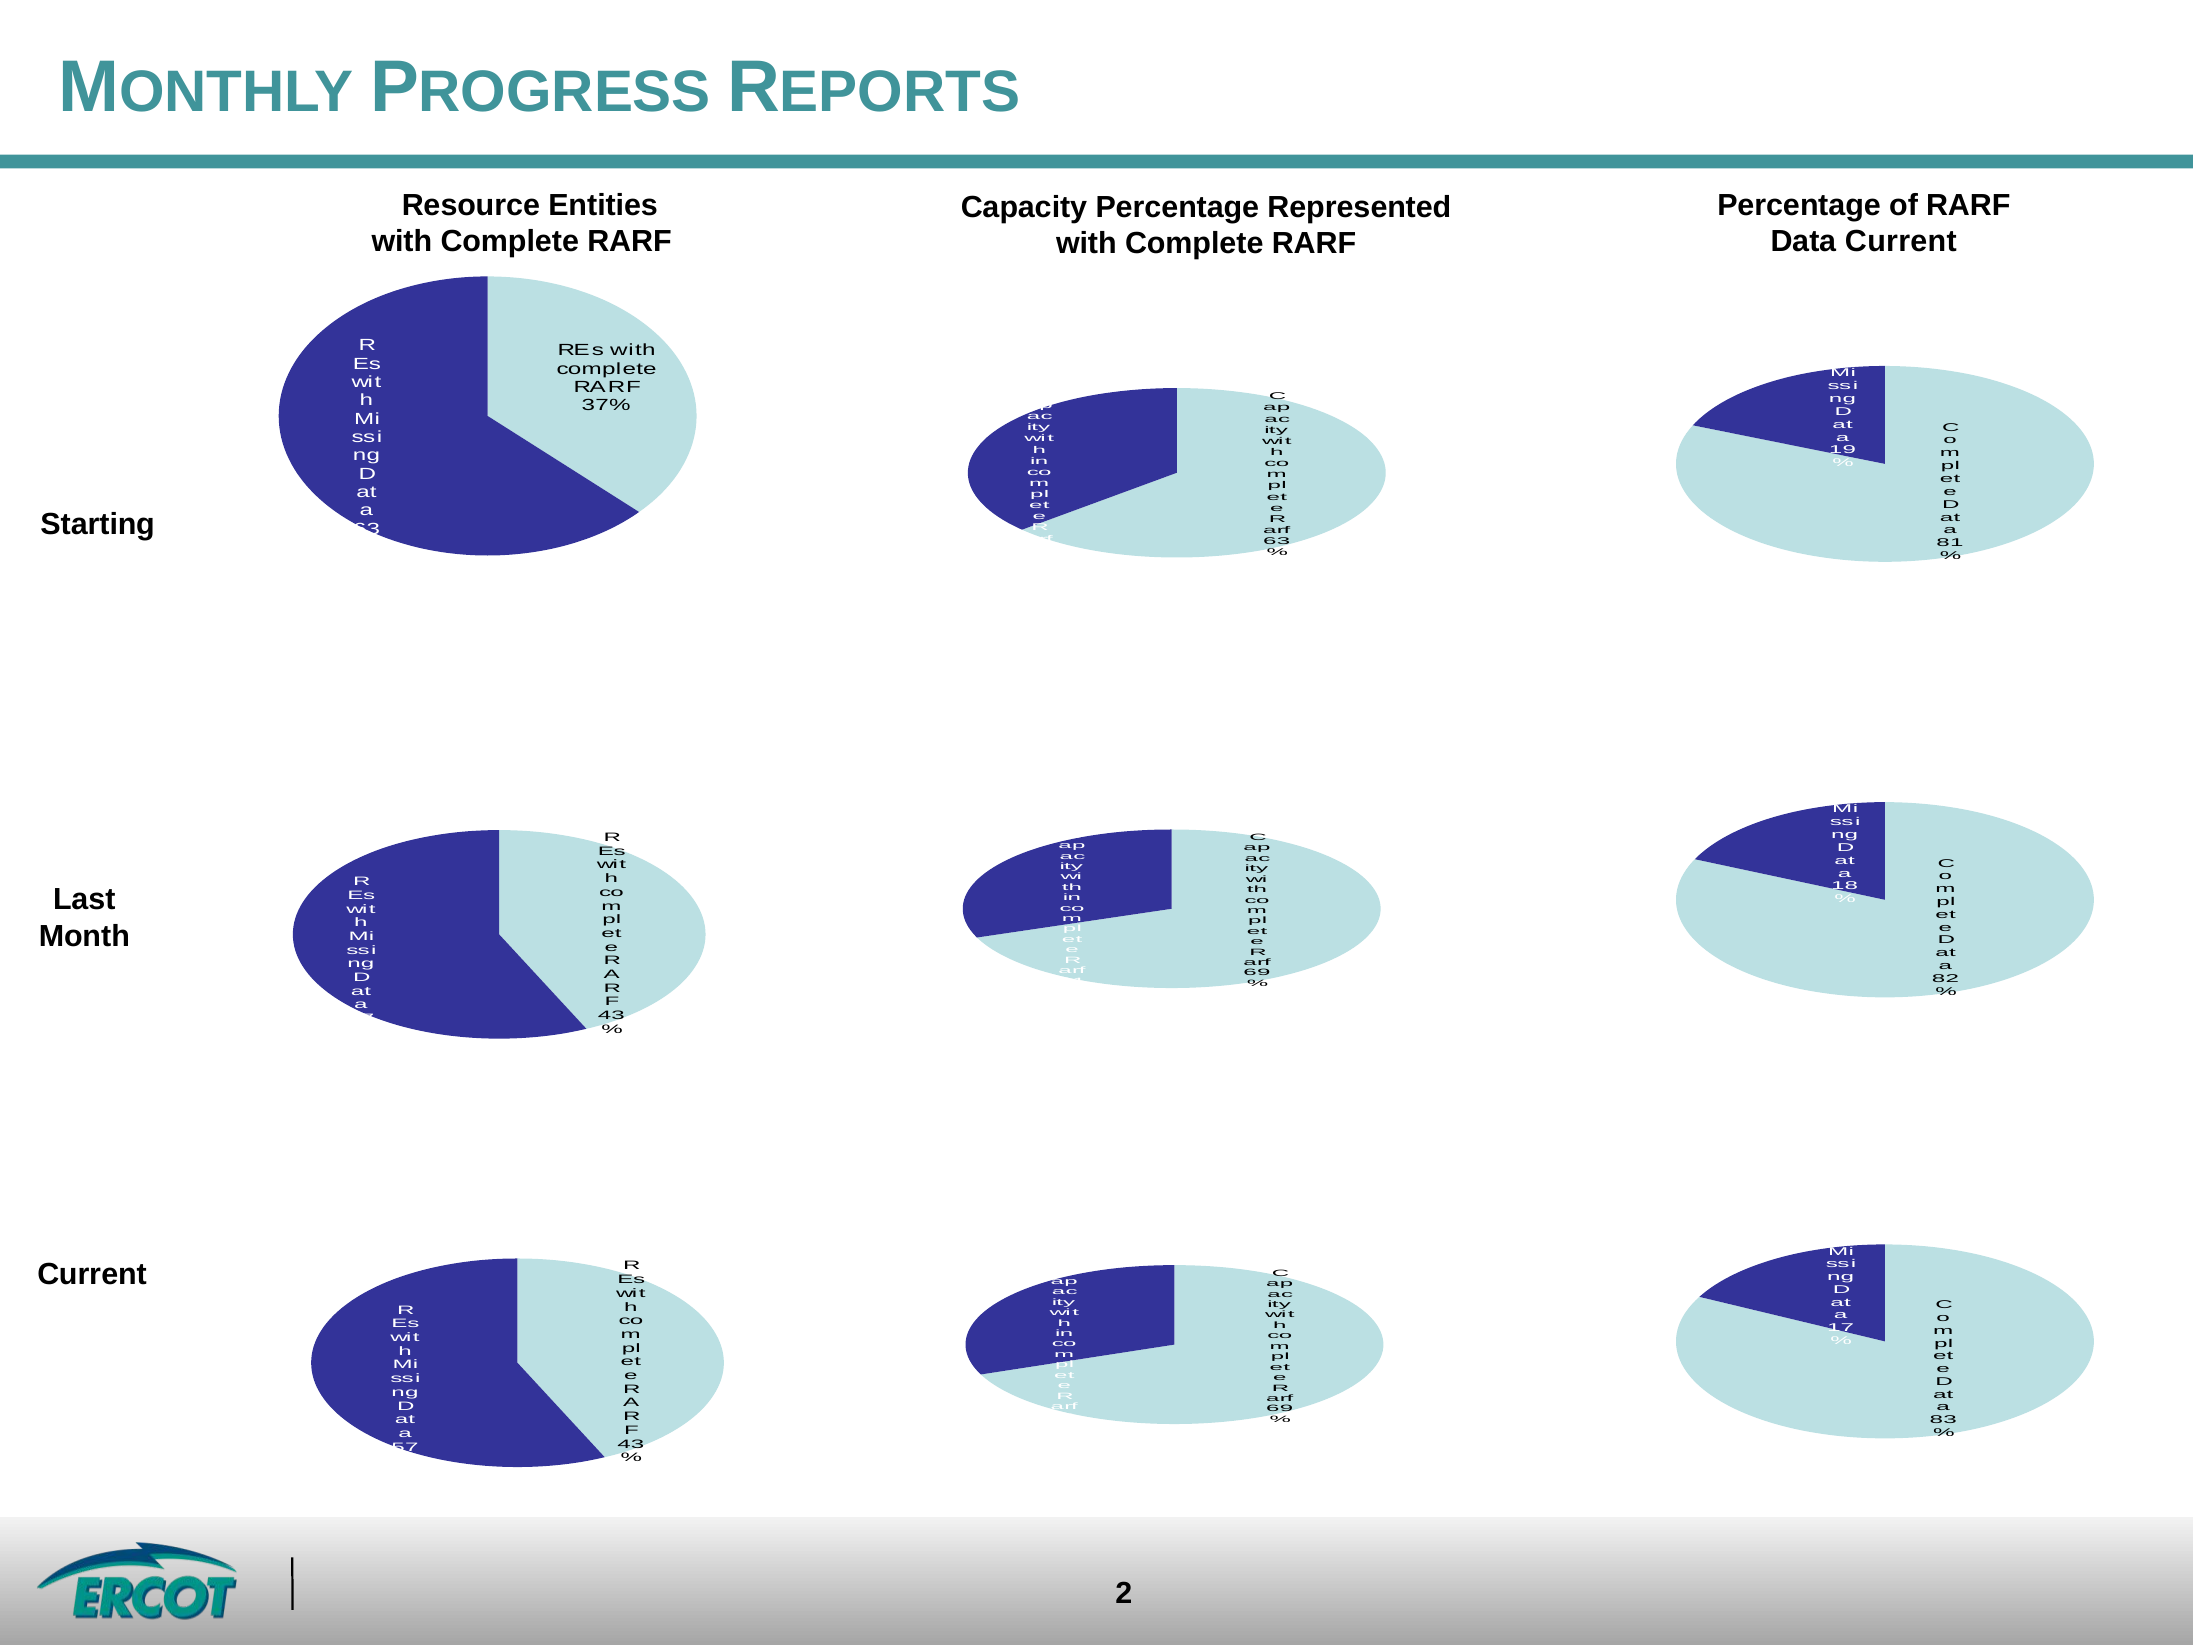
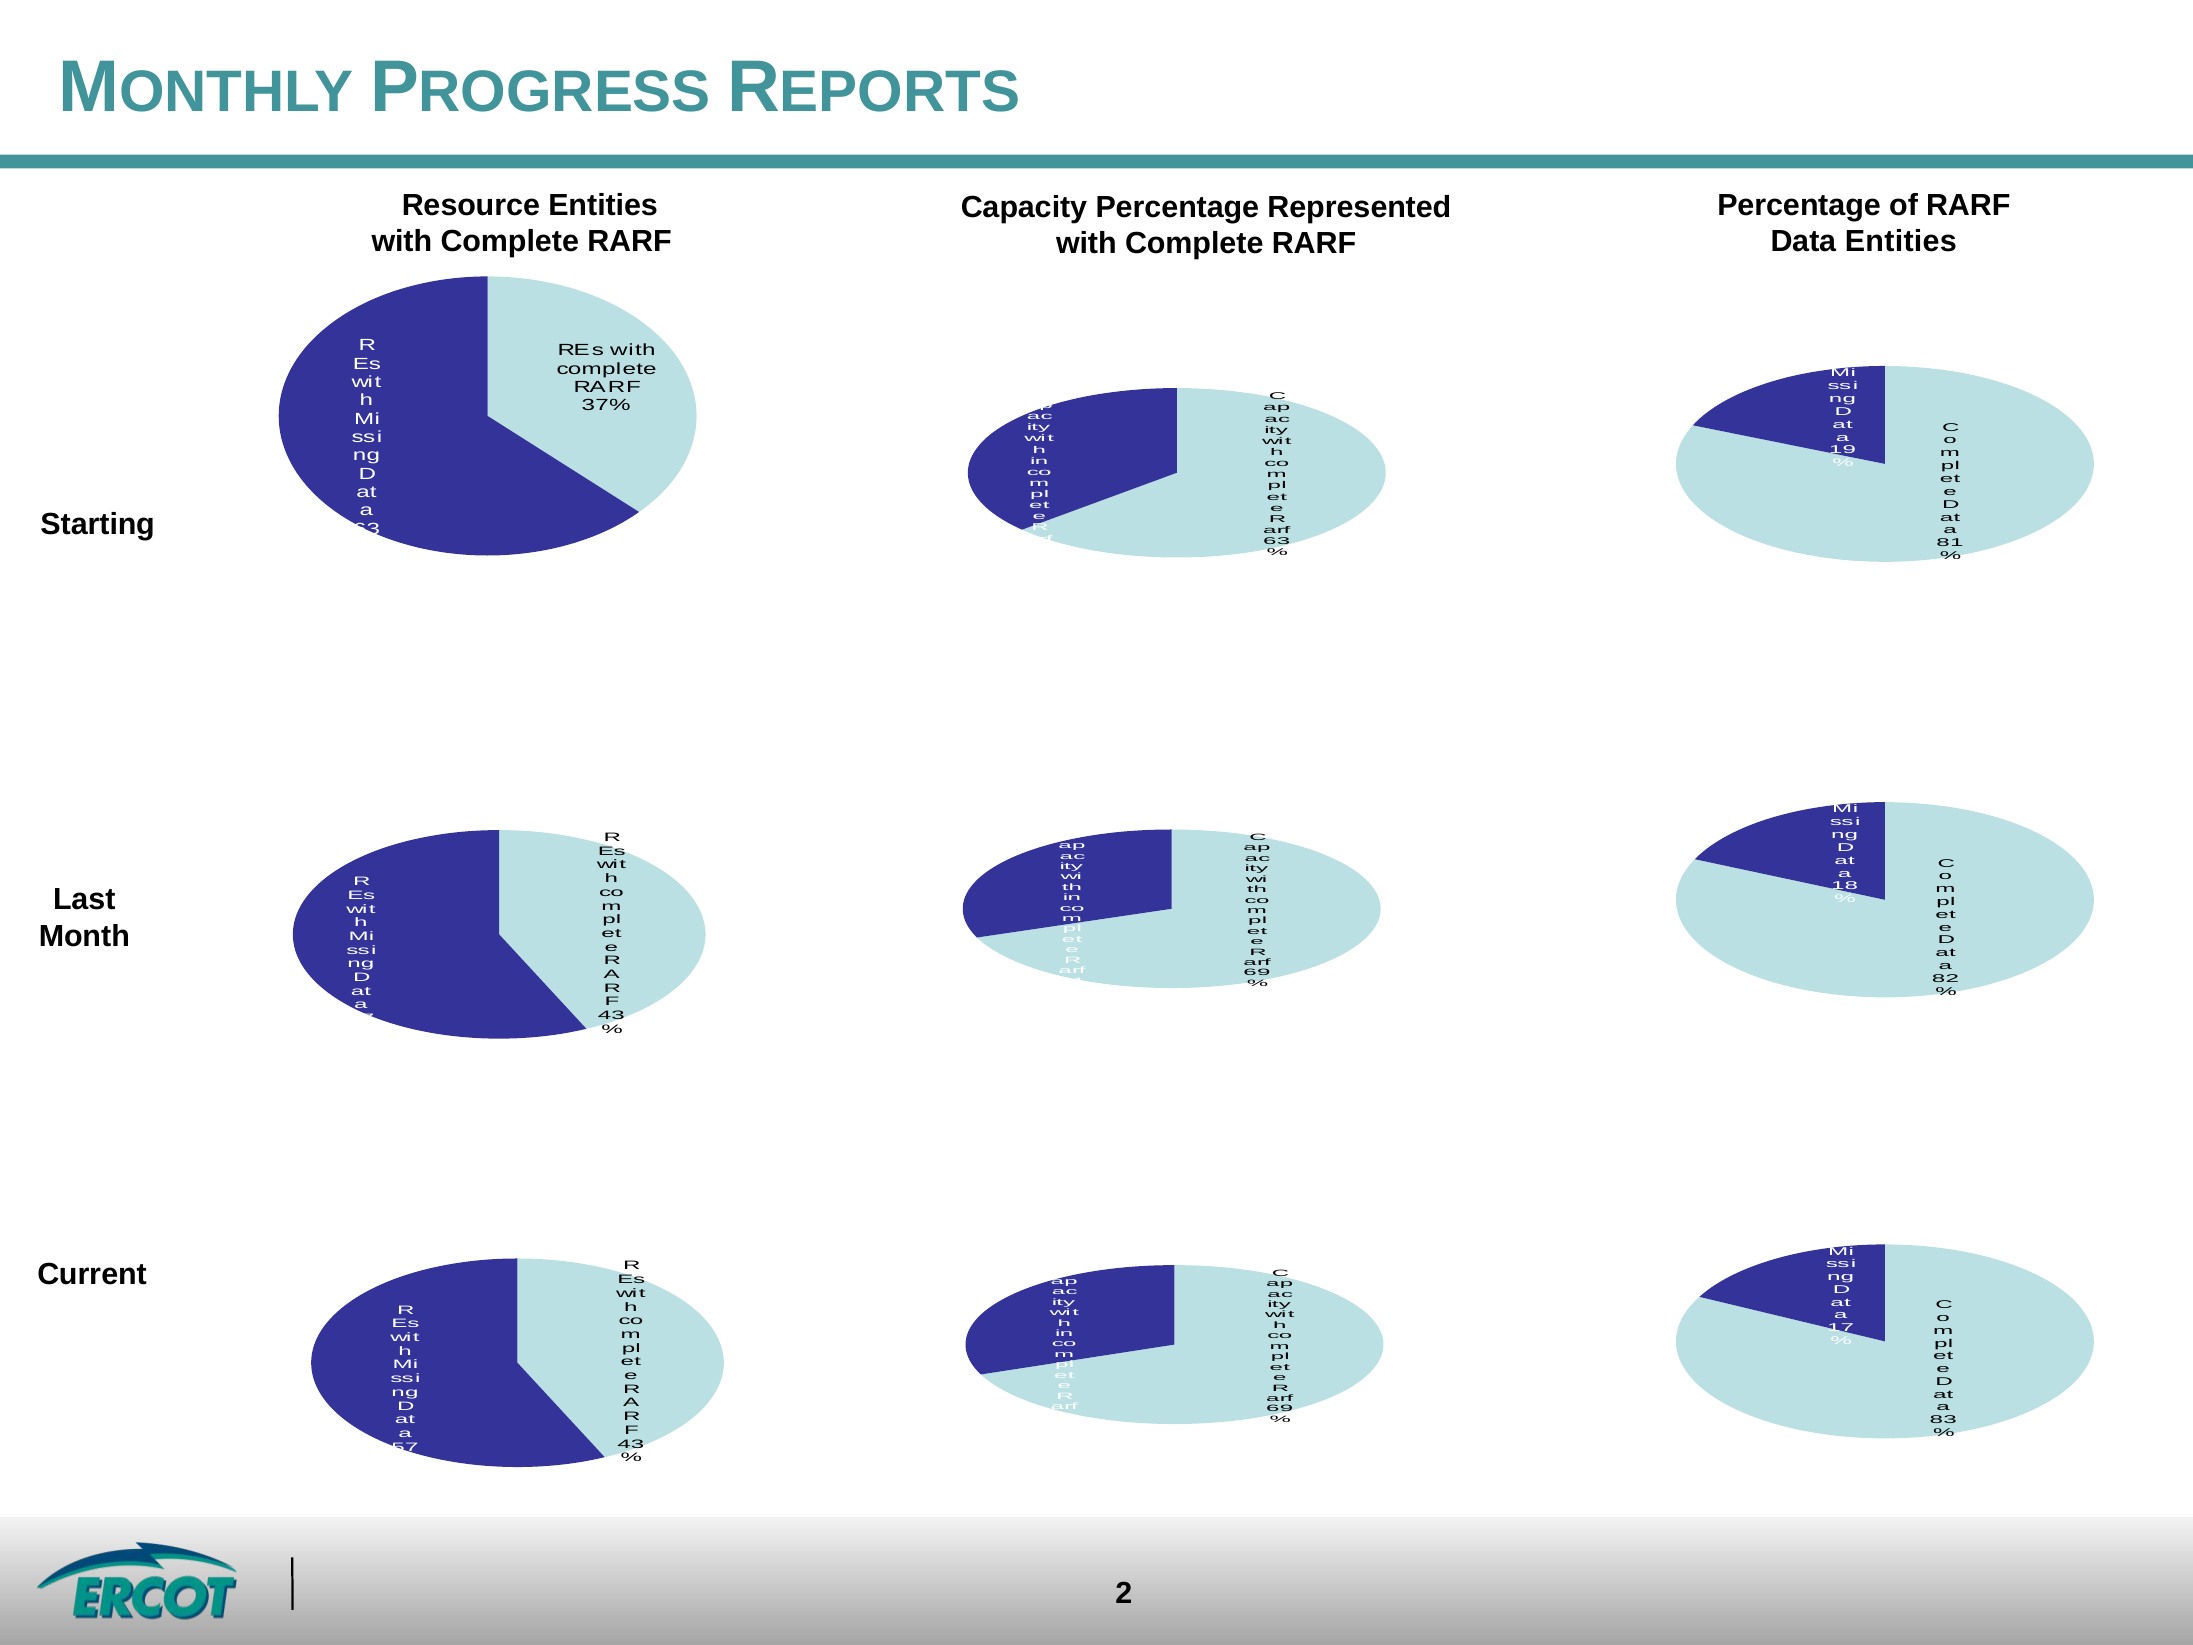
Data Current: Current -> Entities
